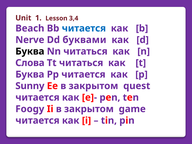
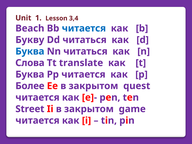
Nerve: Nerve -> Букву
Dd буквами: буквами -> читaться
Буква at (30, 51) colour: black -> blue
читаться: читаться -> translate
Sunny: Sunny -> Более
Foogy: Foogy -> Street
